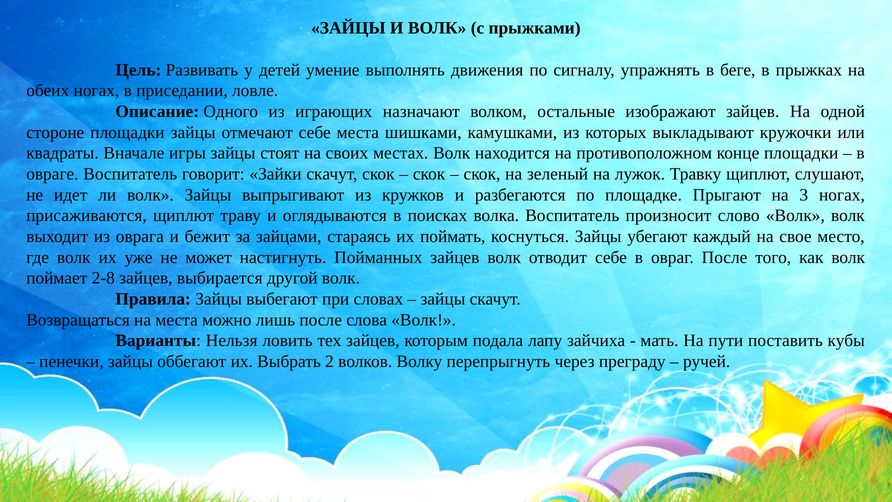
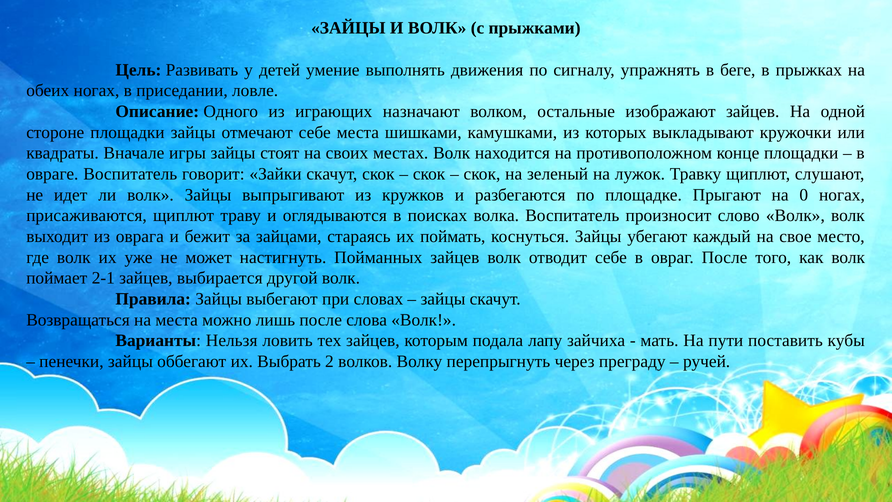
3: 3 -> 0
2-8: 2-8 -> 2-1
